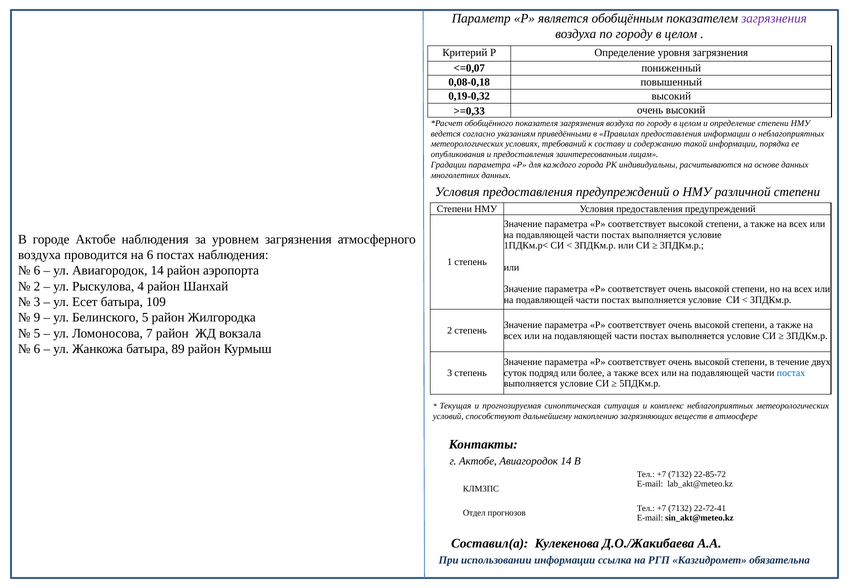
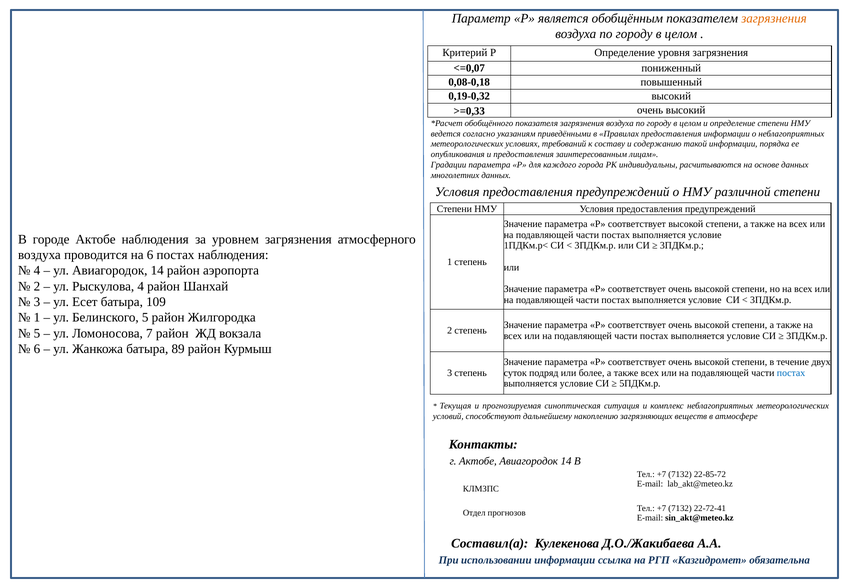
загрязнения at (774, 18) colour: purple -> orange
6 at (37, 270): 6 -> 4
9 at (37, 317): 9 -> 1
